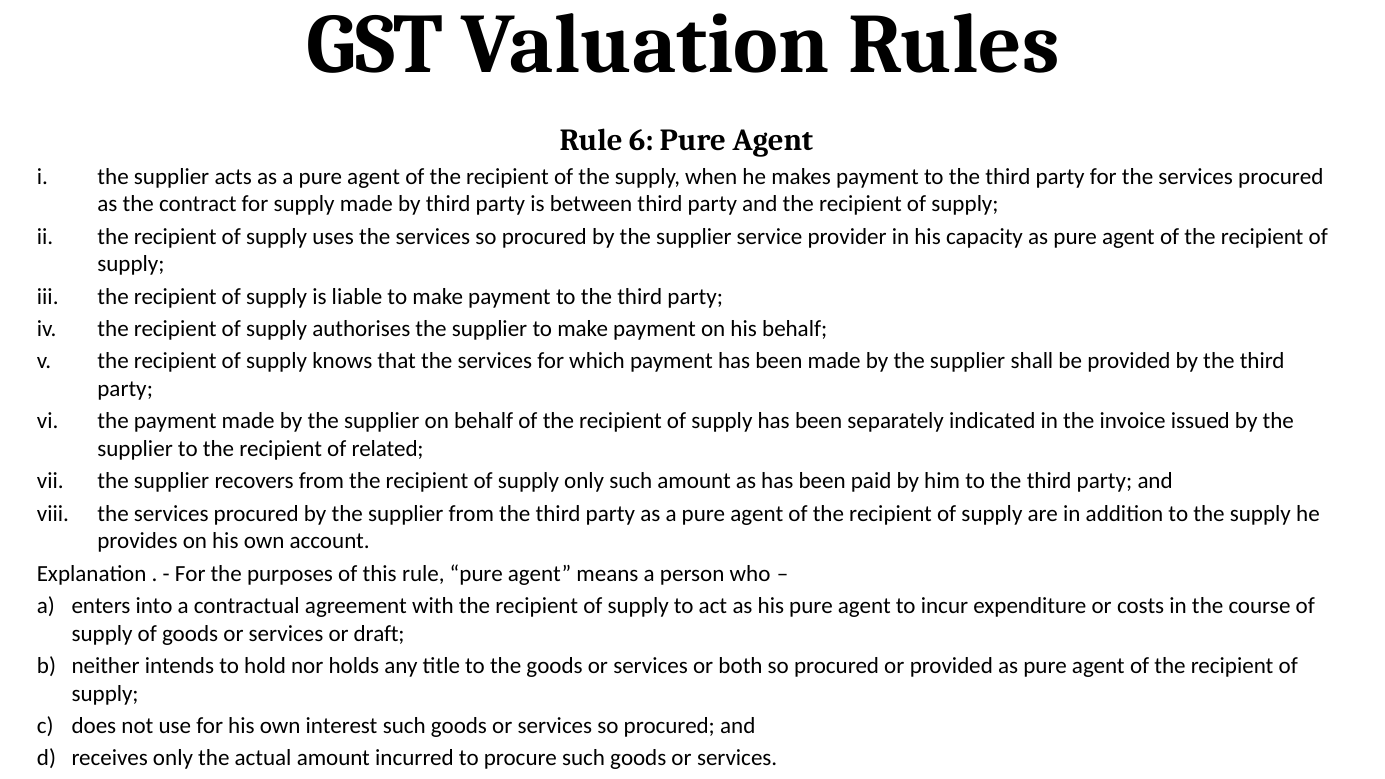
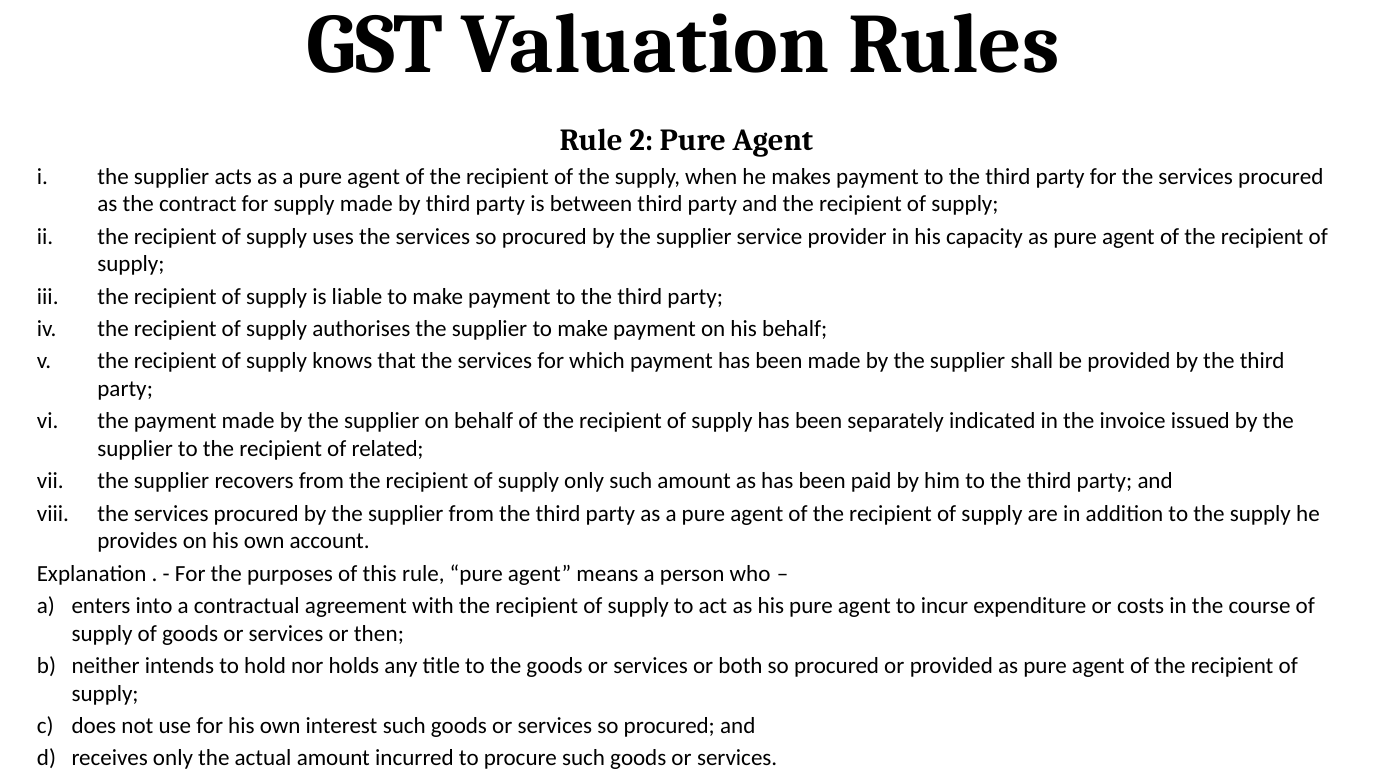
6: 6 -> 2
draft: draft -> then
